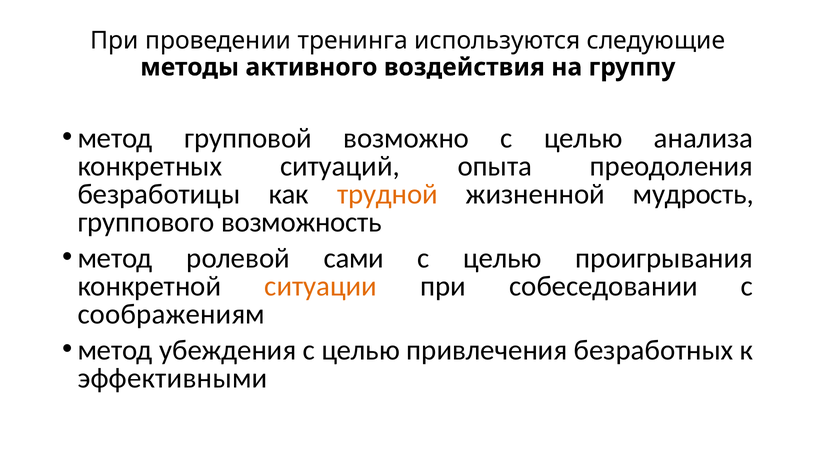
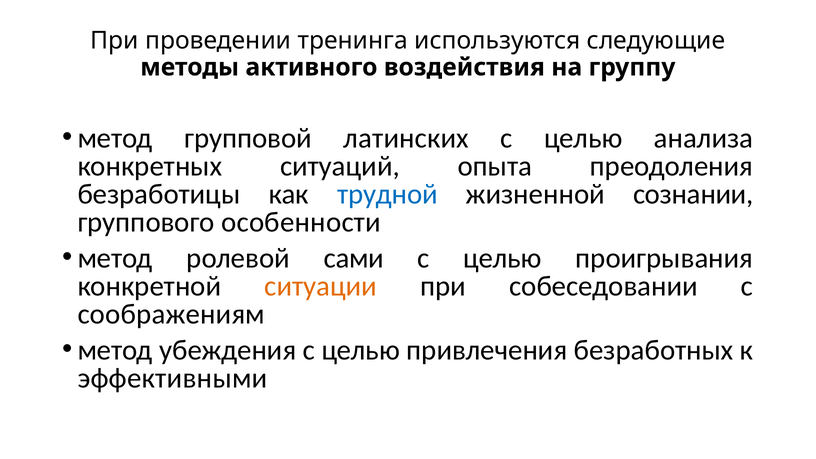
возможно: возможно -> латинских
трудной colour: orange -> blue
мудрость: мудрость -> сознании
возможность: возможность -> особенности
